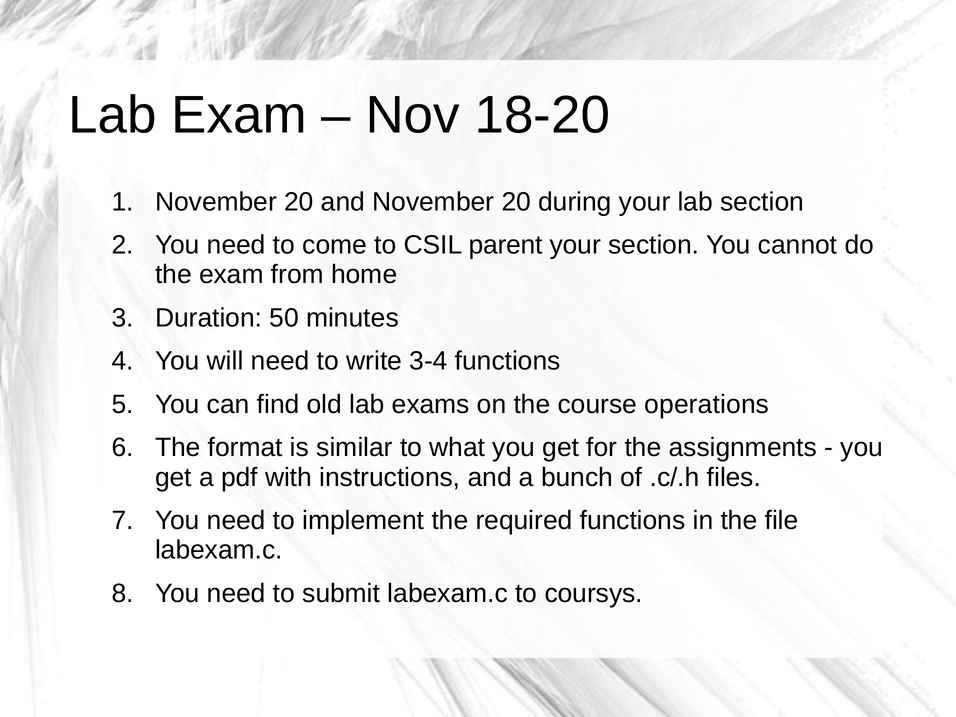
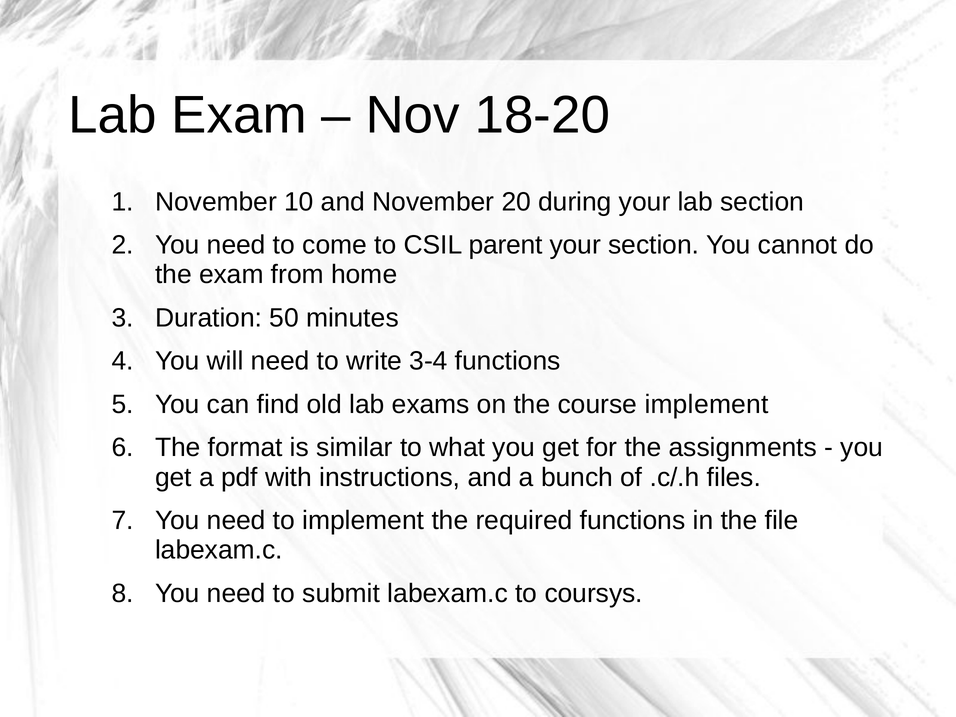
20 at (299, 202): 20 -> 10
course operations: operations -> implement
